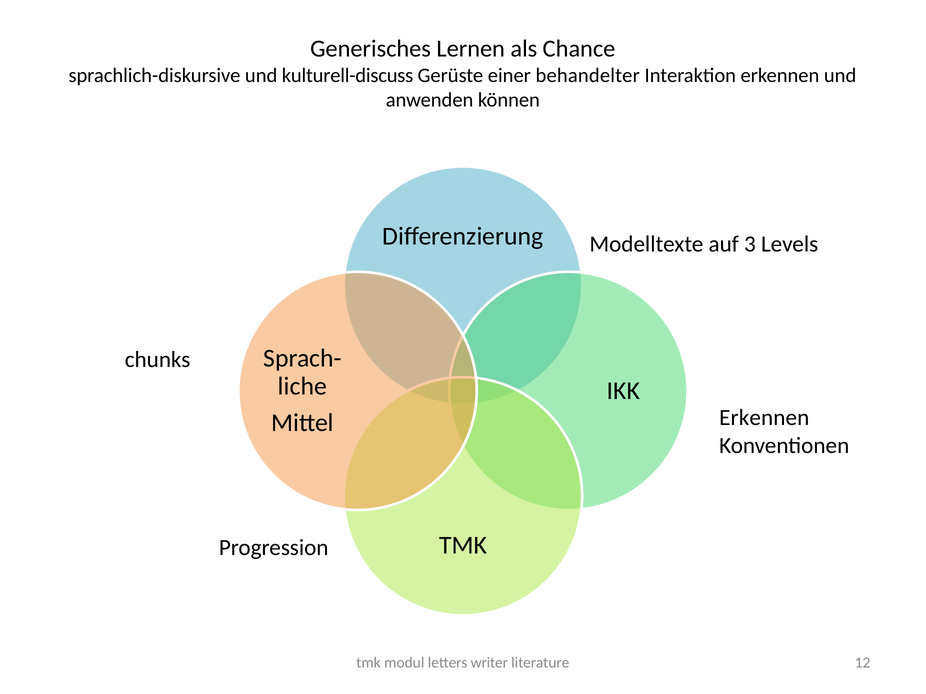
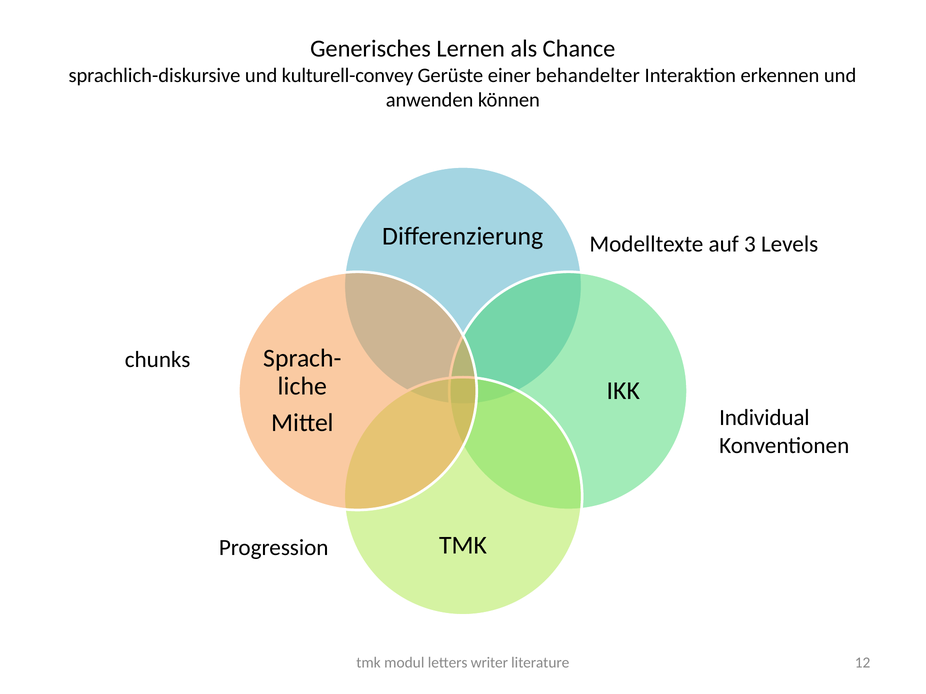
kulturell-discuss: kulturell-discuss -> kulturell-convey
Erkennen at (764, 418): Erkennen -> Individual
